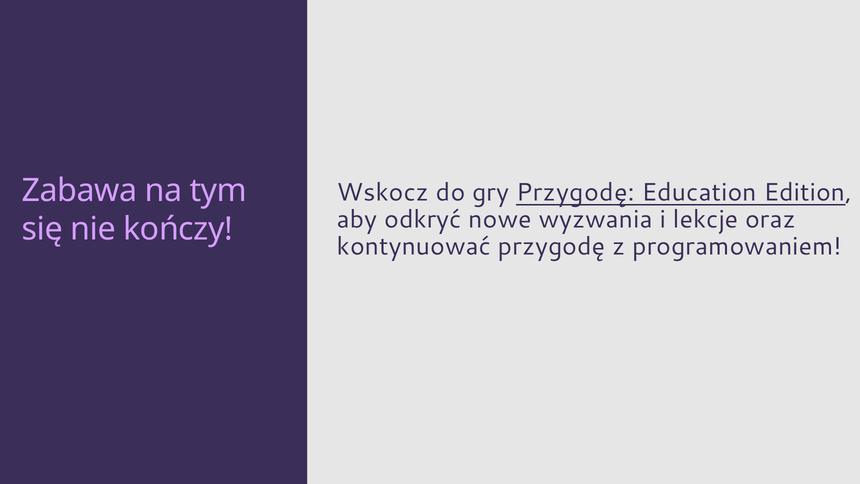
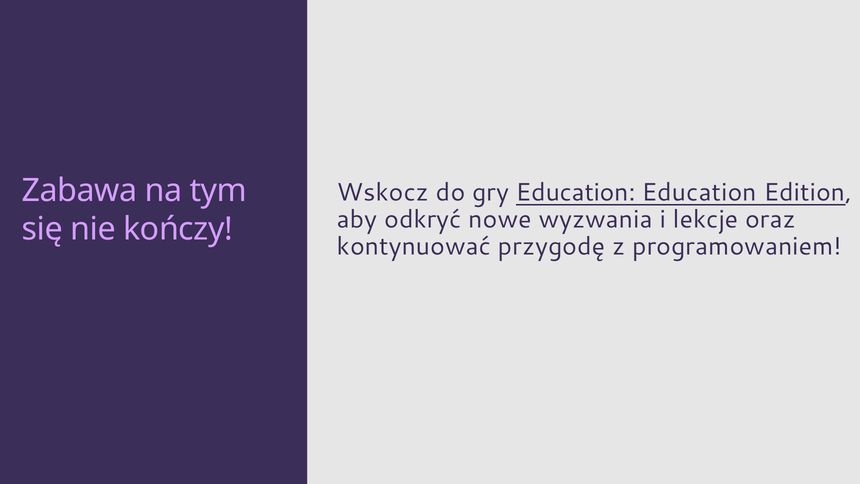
gry Przygodę: Przygodę -> Education
